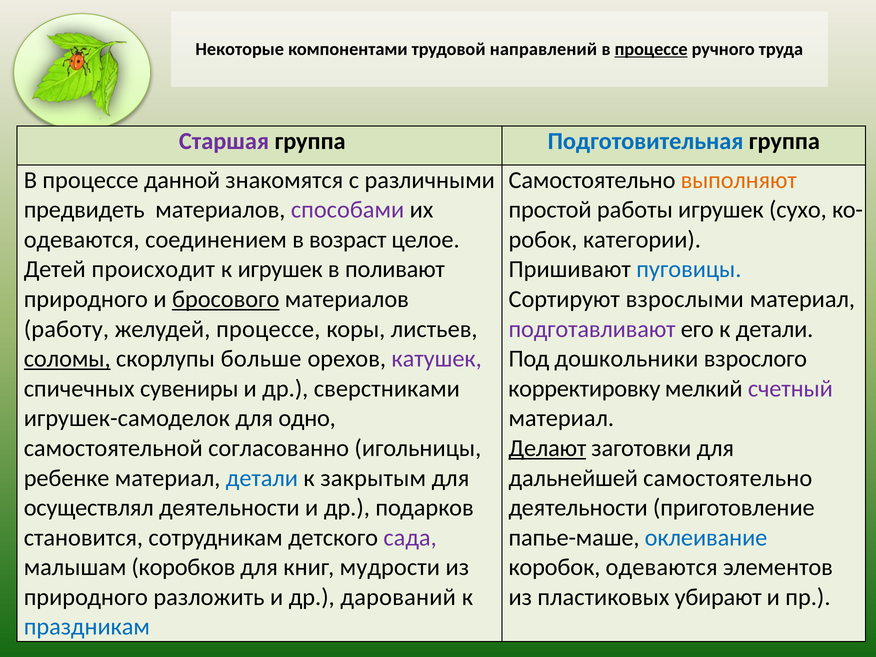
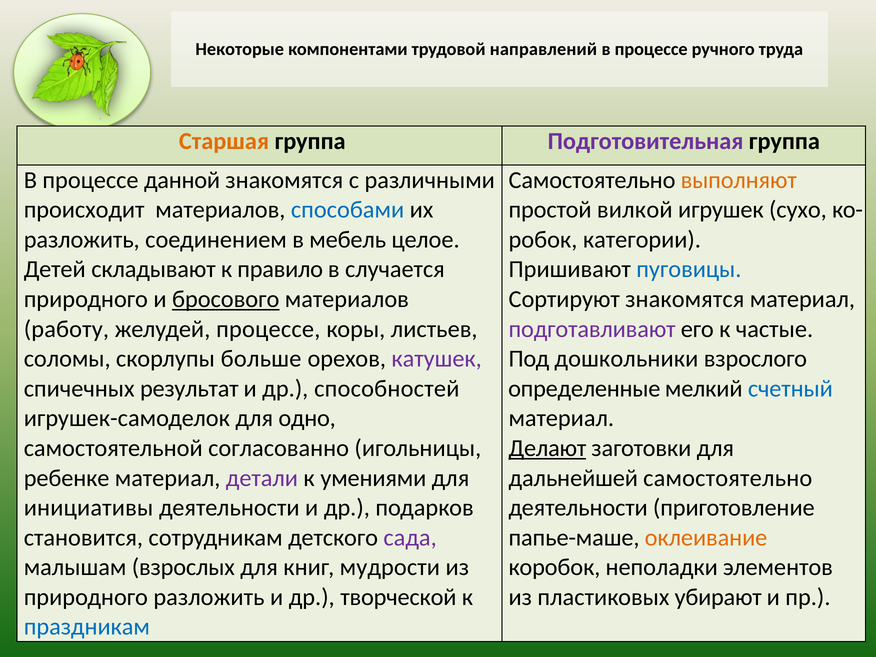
процессе at (651, 49) underline: present -> none
Старшая colour: purple -> orange
Подготовительная colour: blue -> purple
предвидеть: предвидеть -> происходит
способами colour: purple -> blue
работы: работы -> вилкой
одеваются at (82, 240): одеваются -> разложить
возраст: возраст -> мебель
происходит: происходит -> складывают
к игрушек: игрушек -> правило
поливают: поливают -> случается
Сортируют взрослыми: взрослыми -> знакомятся
к детали: детали -> частые
соломы underline: present -> none
сувениры: сувениры -> результат
сверстниками: сверстниками -> способностей
корректировку: корректировку -> определенные
счетный colour: purple -> blue
детали at (262, 478) colour: blue -> purple
закрытым: закрытым -> умениями
осуществлял: осуществлял -> инициативы
оклеивание colour: blue -> orange
коробков: коробков -> взрослых
коробок одеваются: одеваются -> неполадки
дарований: дарований -> творческой
